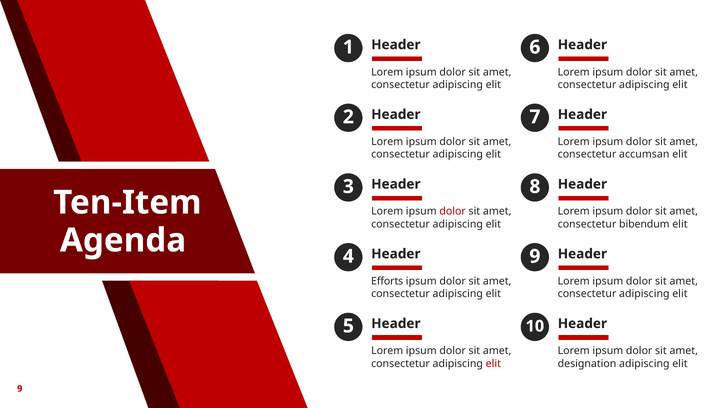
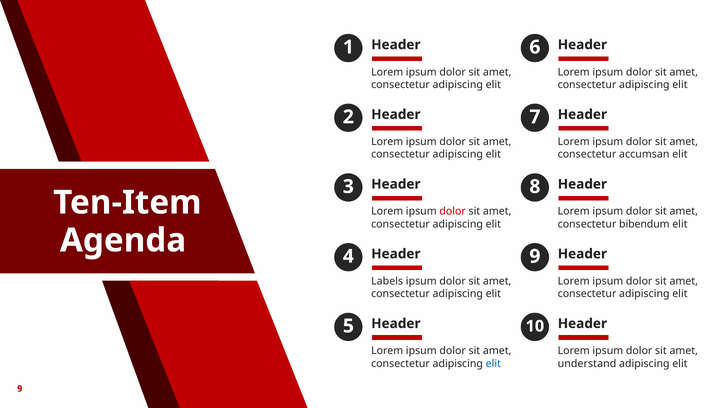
Efforts: Efforts -> Labels
elit at (493, 363) colour: red -> blue
designation: designation -> understand
